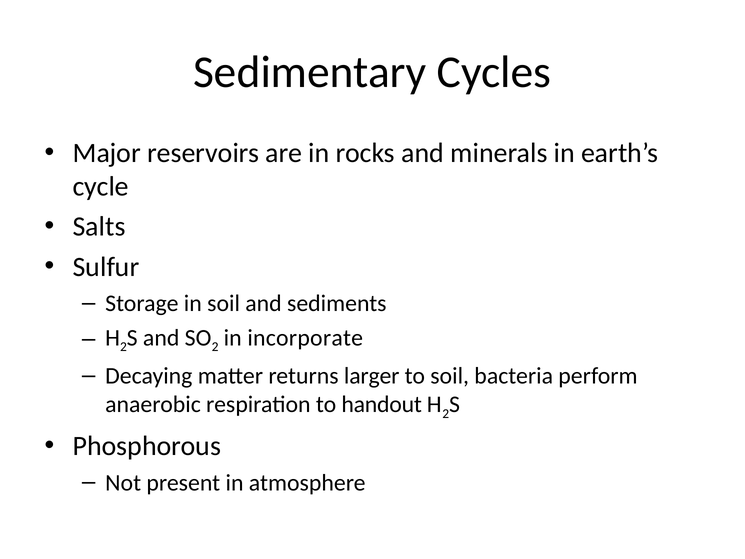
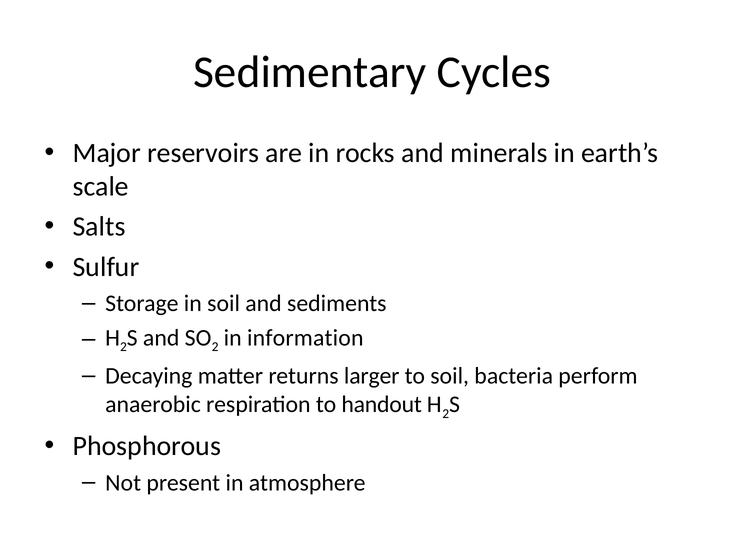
cycle: cycle -> scale
incorporate: incorporate -> information
